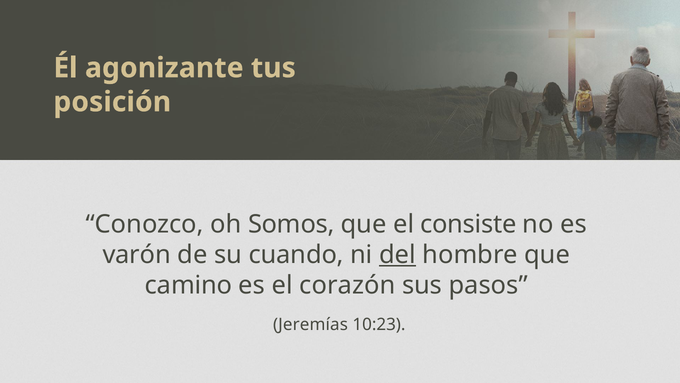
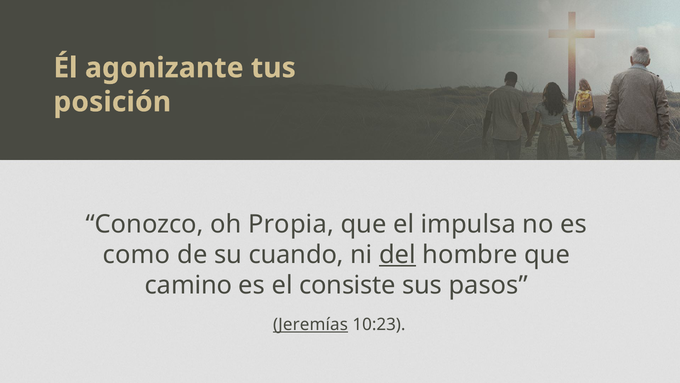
Somos: Somos -> Propia
consiste: consiste -> impulsa
varón: varón -> como
corazón: corazón -> consiste
Jeremías underline: none -> present
